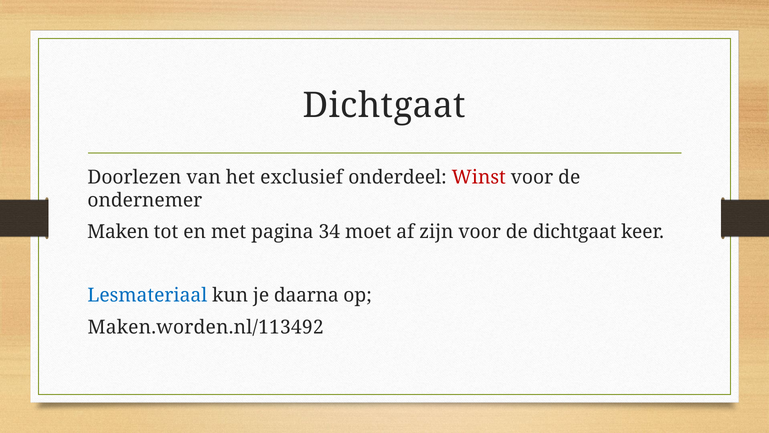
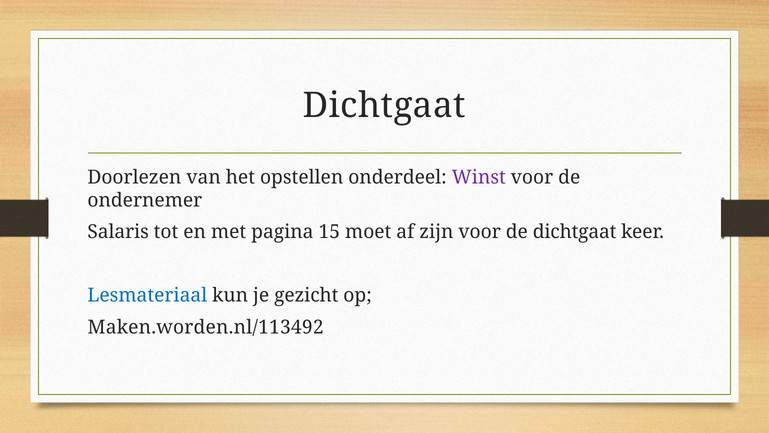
exclusief: exclusief -> opstellen
Winst colour: red -> purple
Maken: Maken -> Salaris
34: 34 -> 15
daarna: daarna -> gezicht
